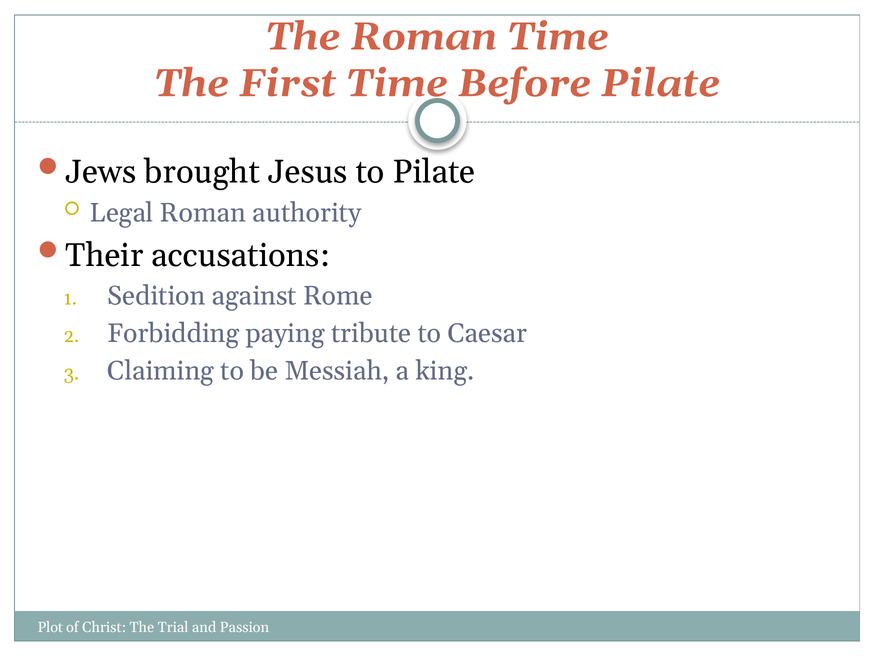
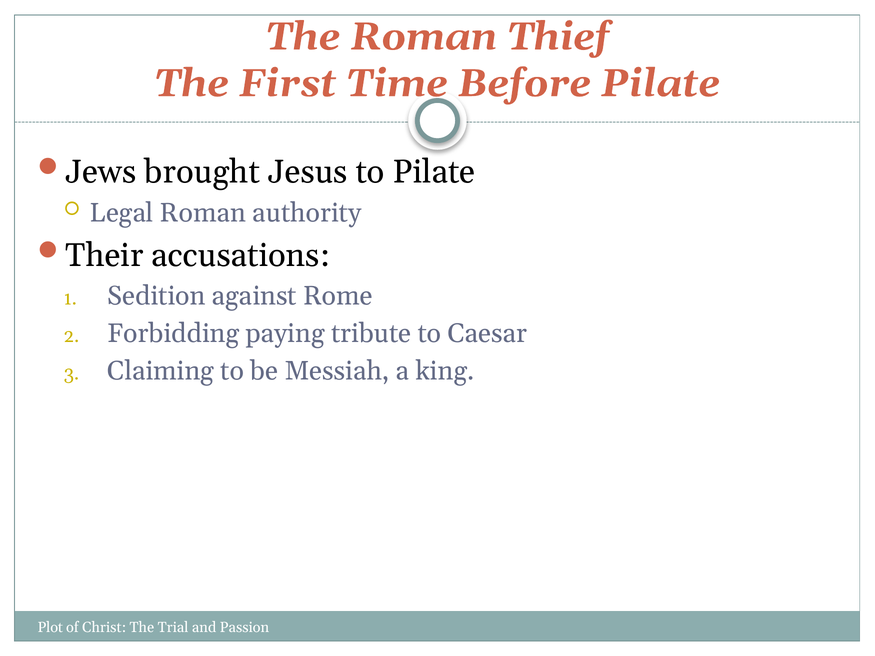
Roman Time: Time -> Thief
